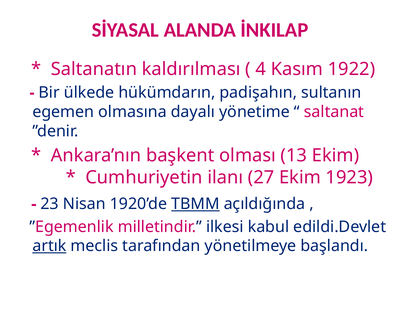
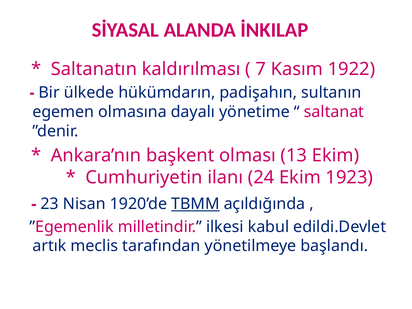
4: 4 -> 7
27: 27 -> 24
artık underline: present -> none
